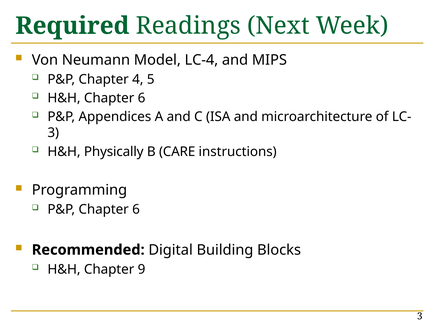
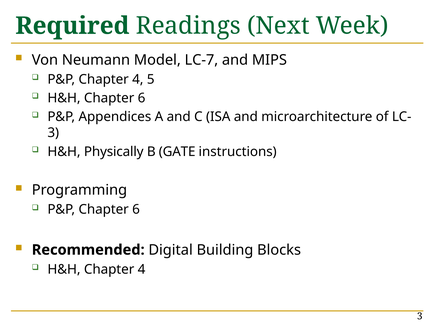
LC-4: LC-4 -> LC-7
CARE: CARE -> GATE
H&H Chapter 9: 9 -> 4
